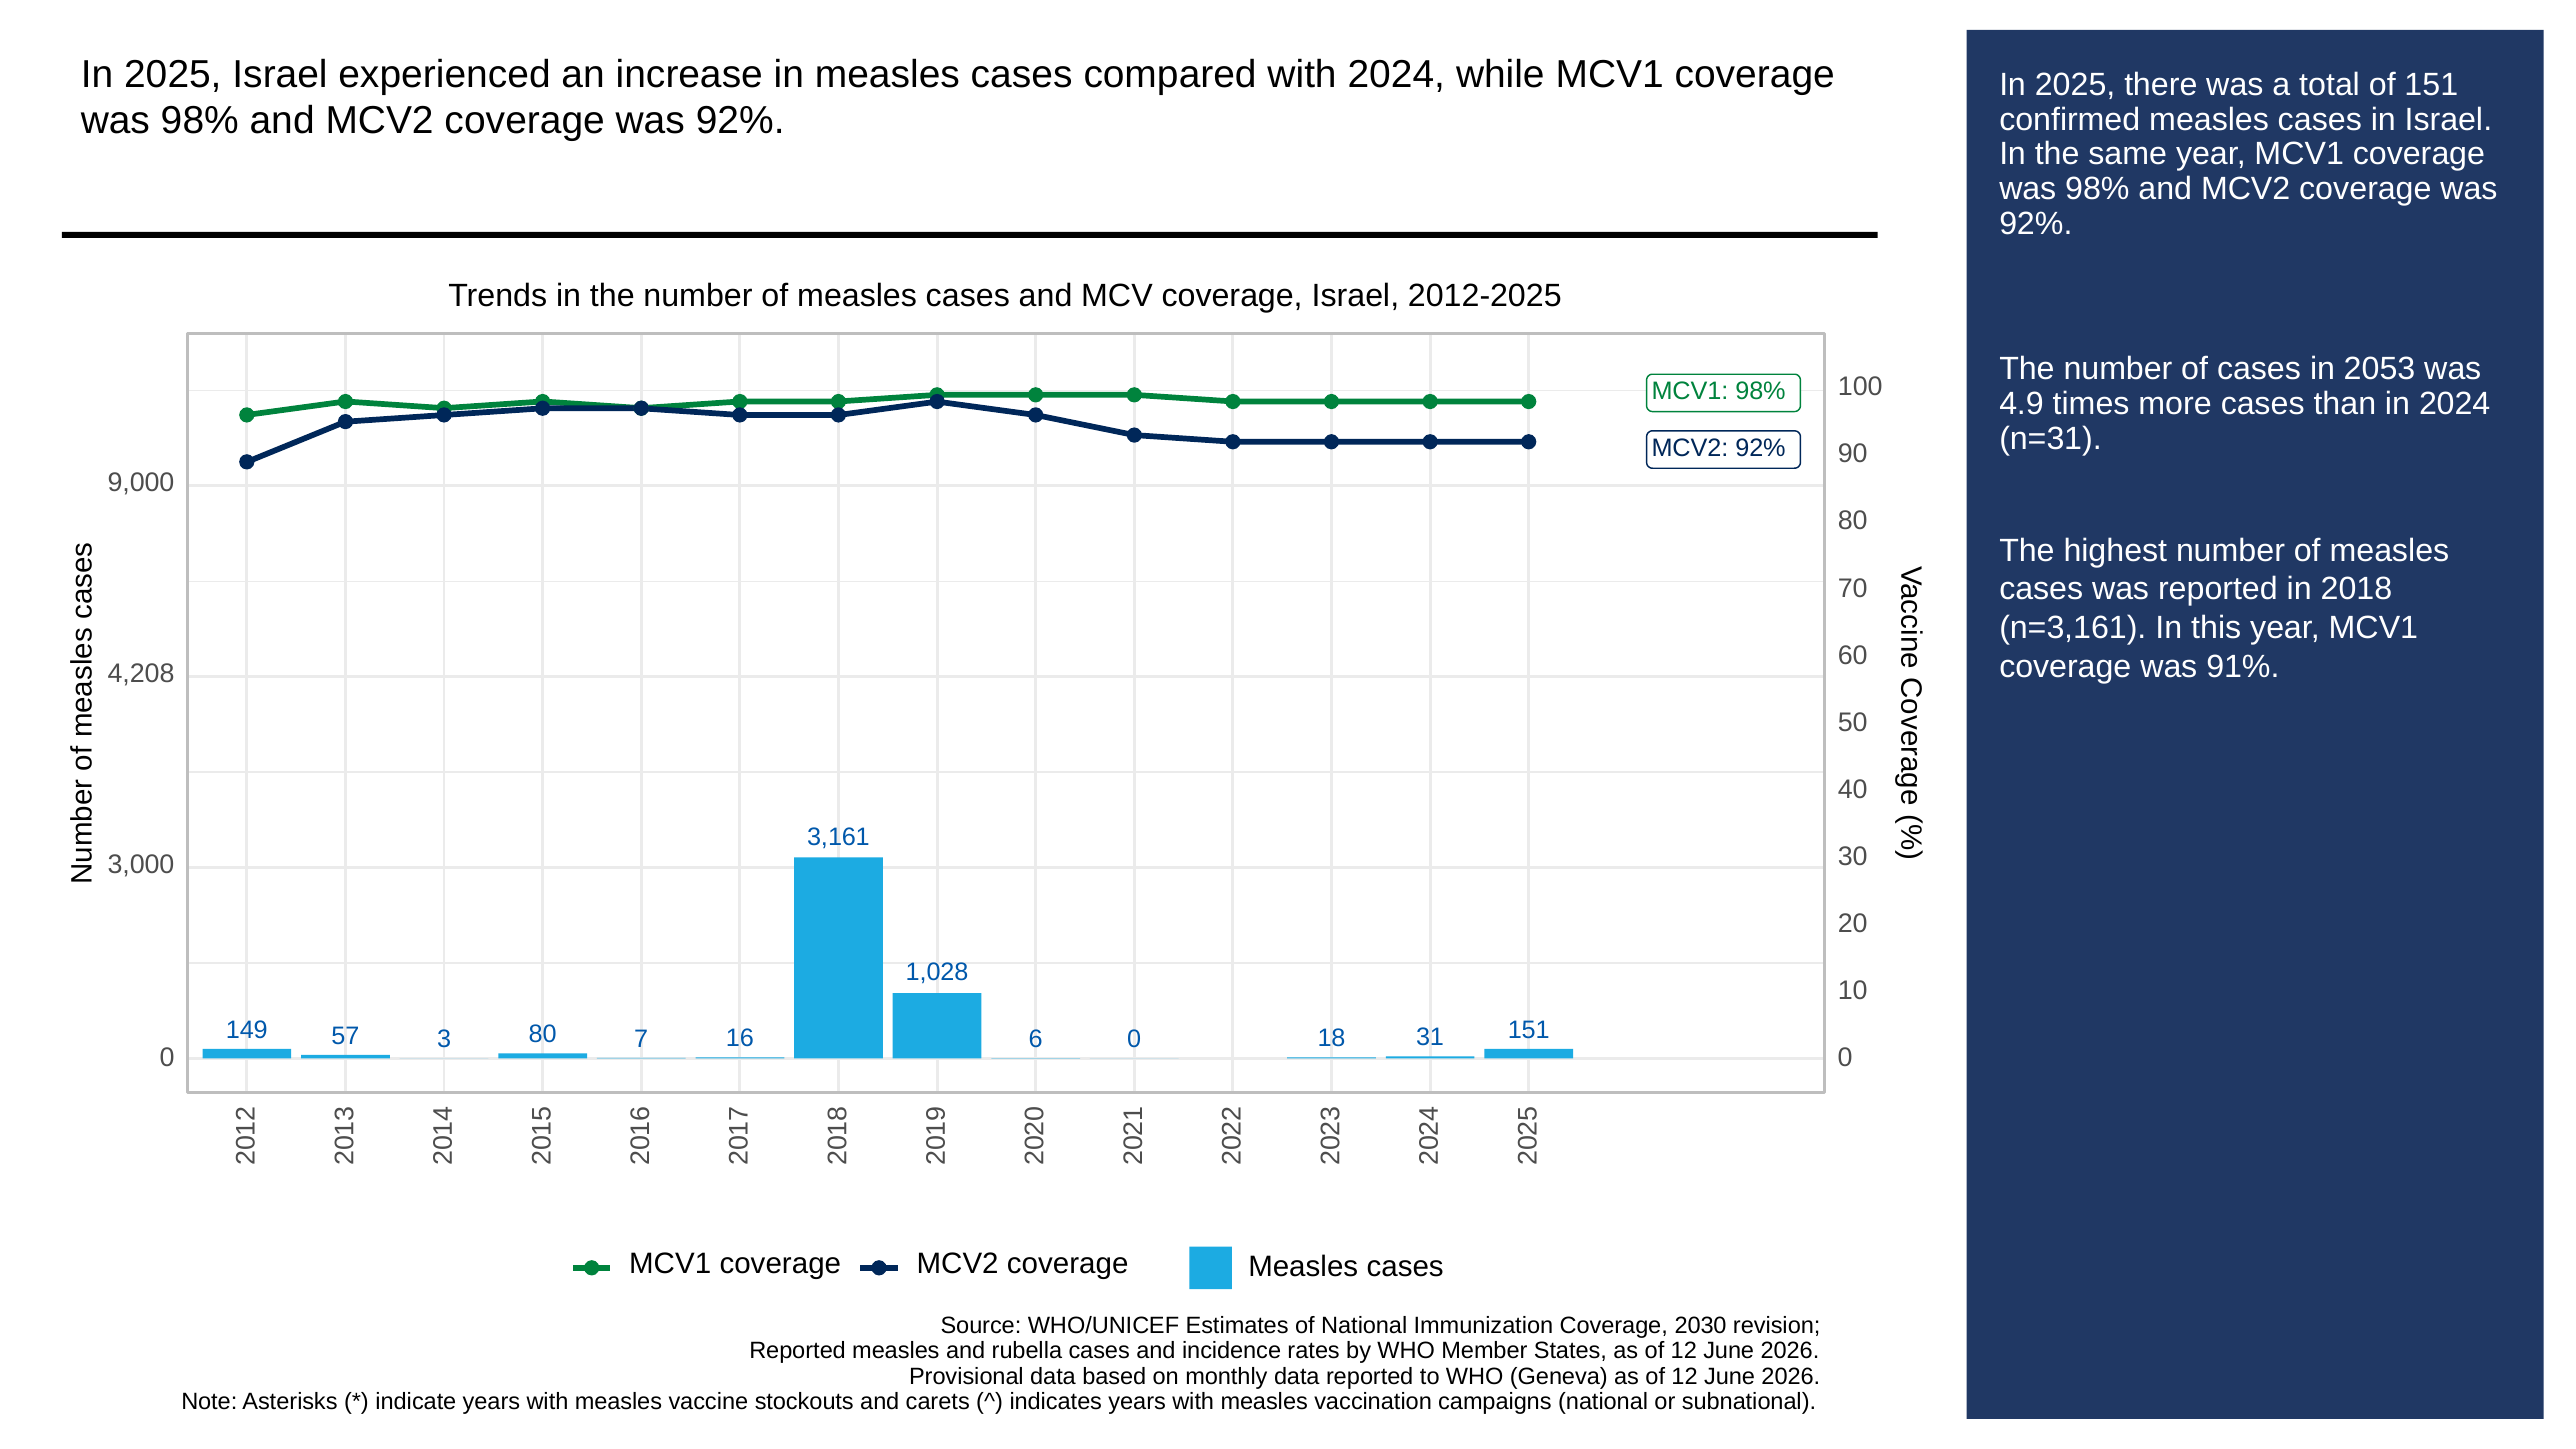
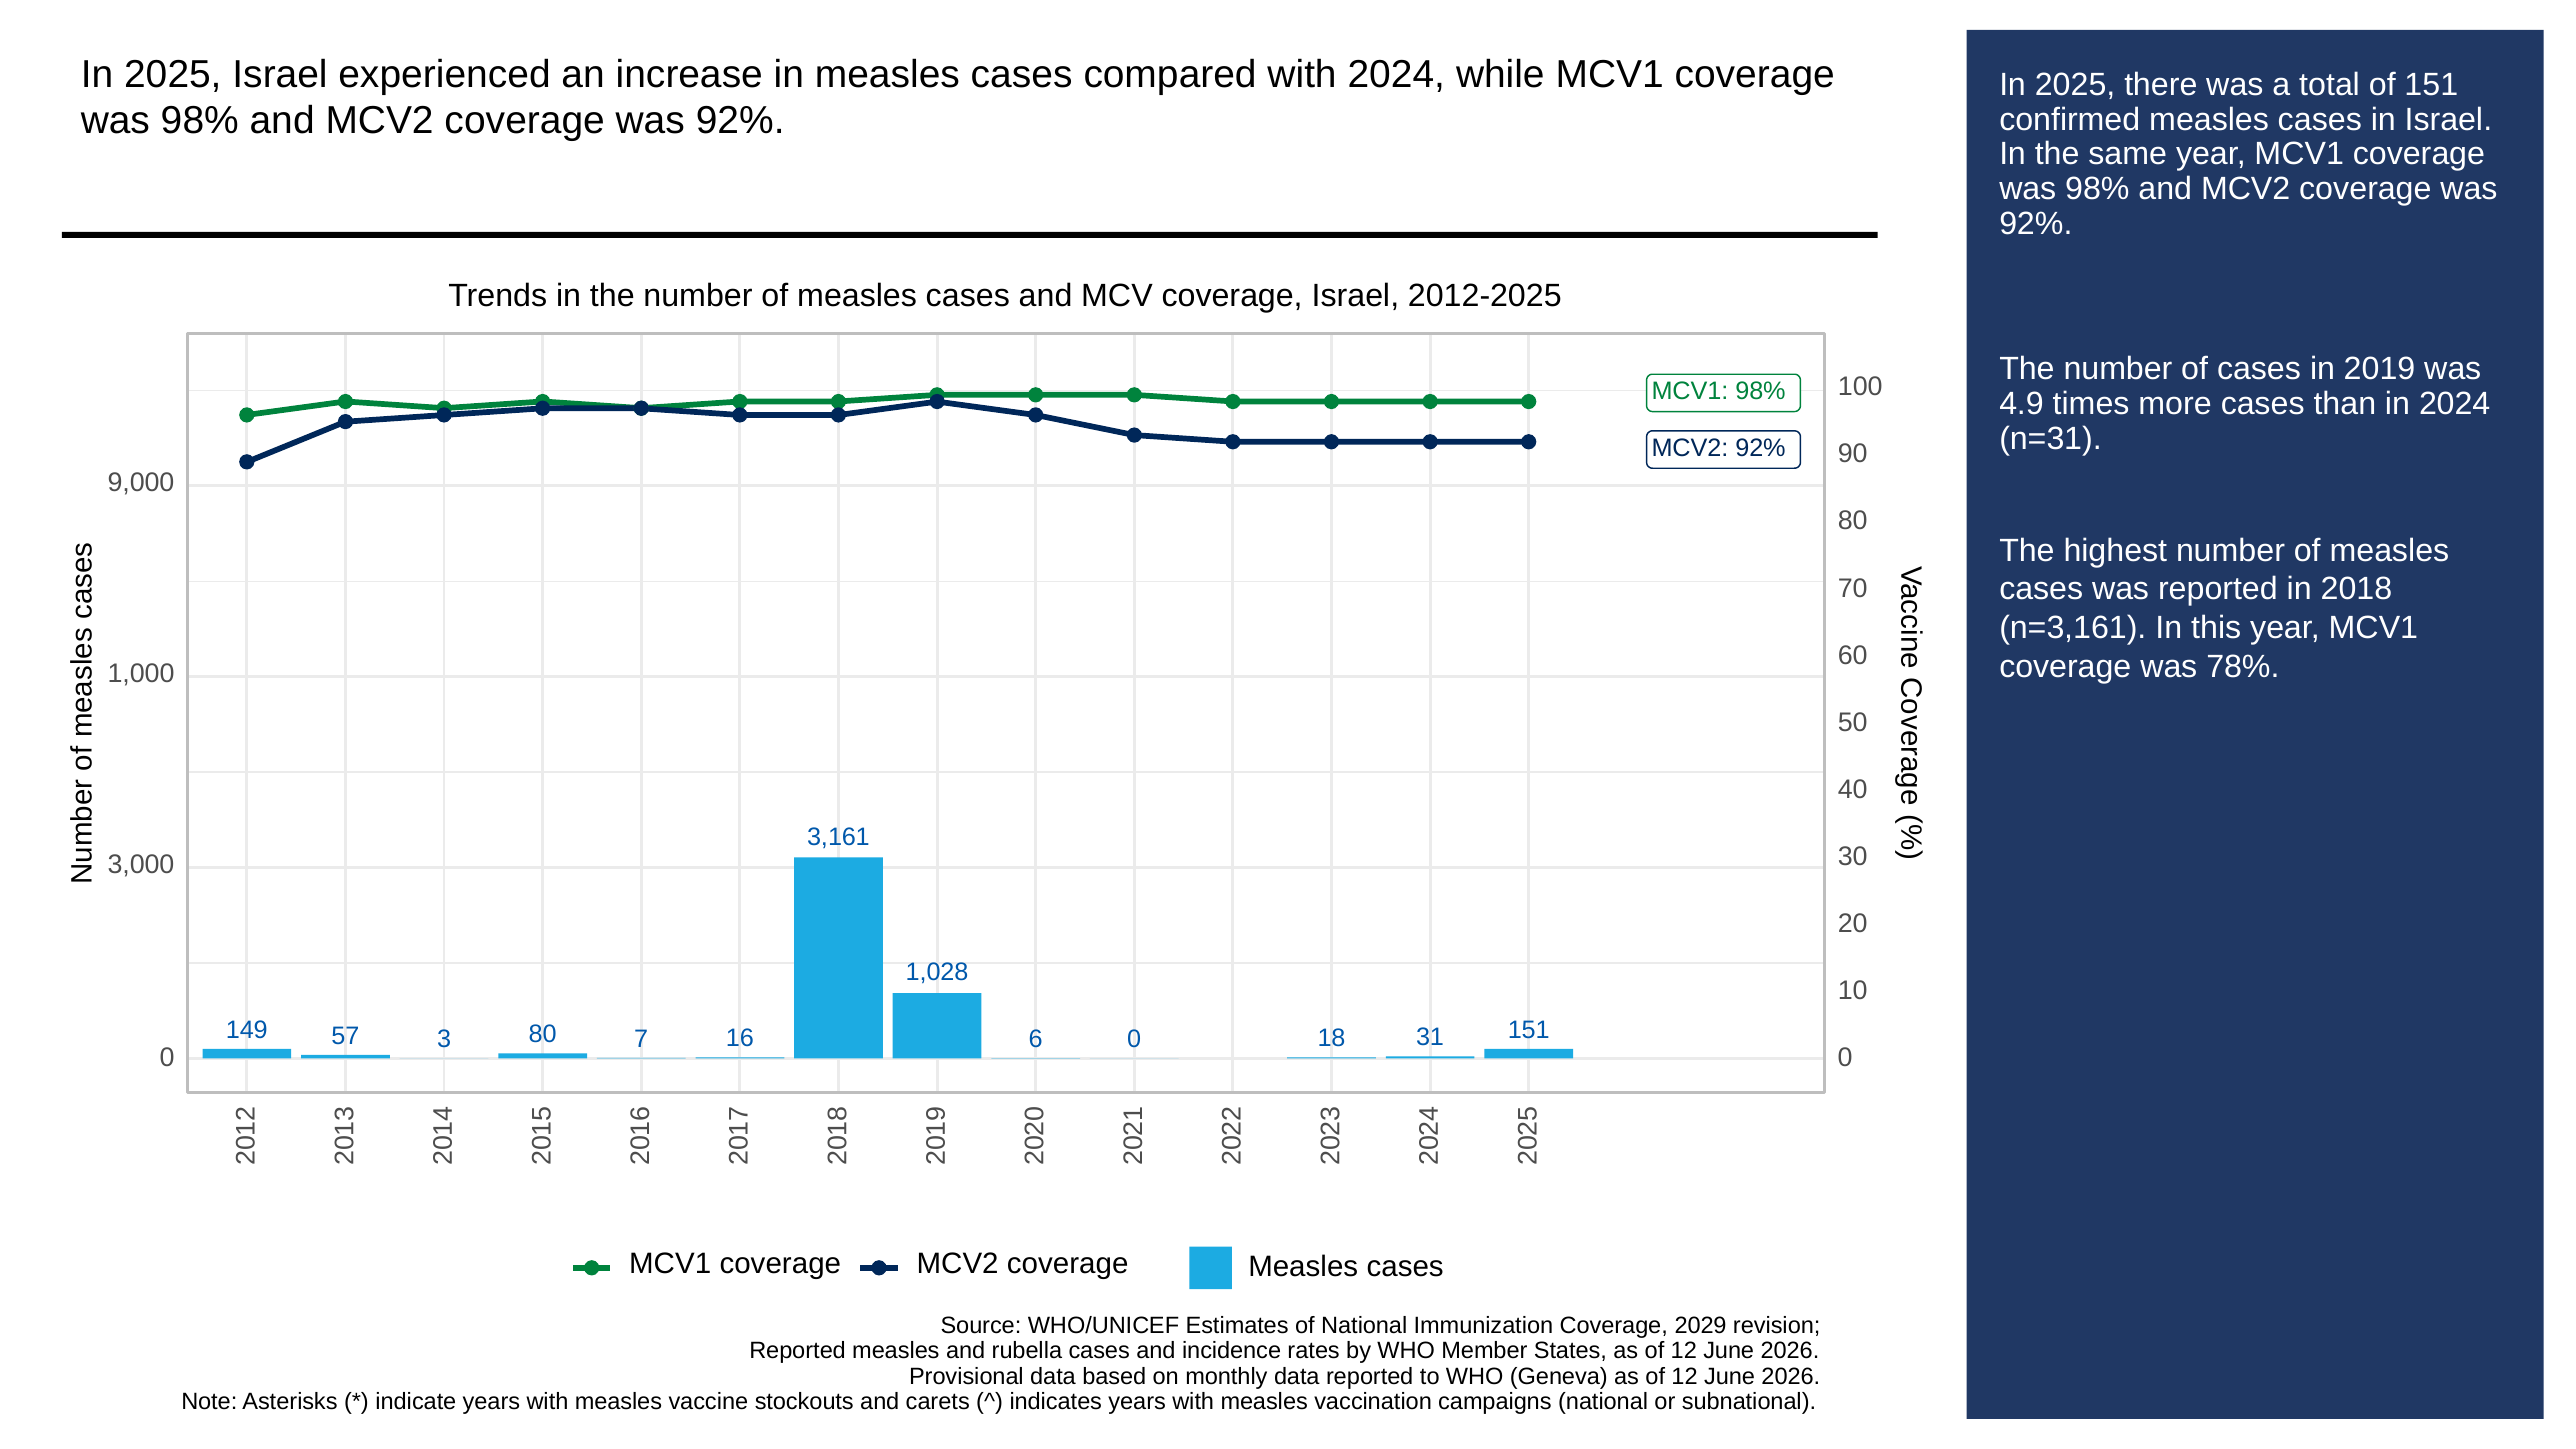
2053: 2053 -> 2019
91%: 91% -> 78%
4,208: 4,208 -> 1,000
2030: 2030 -> 2029
